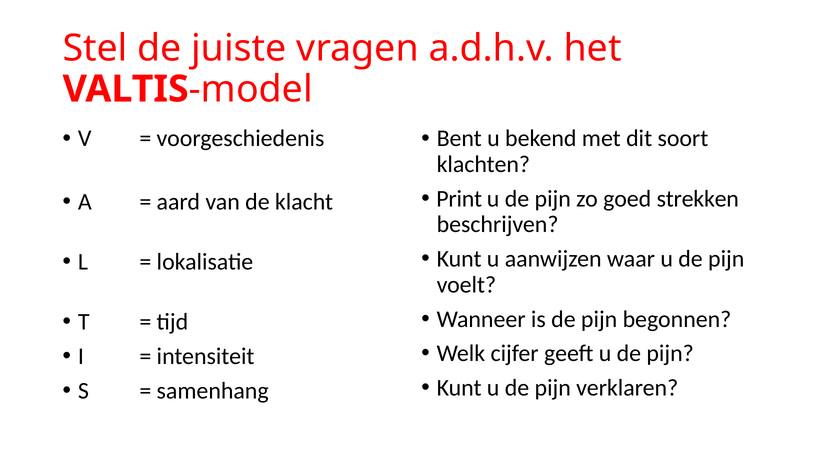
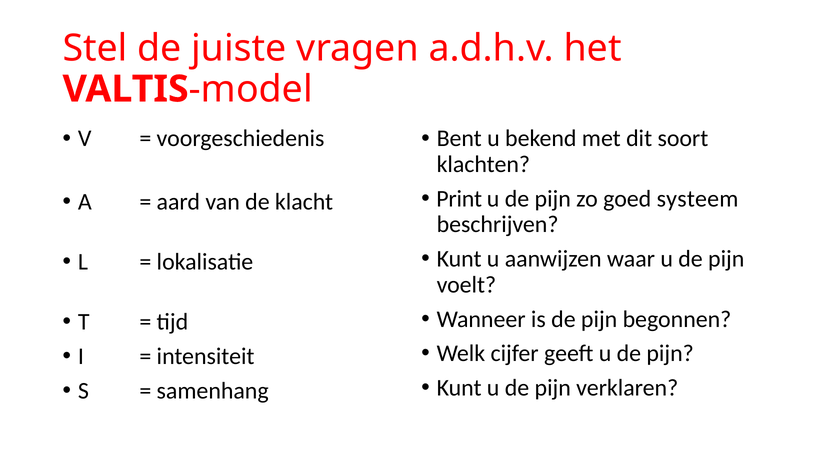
strekken: strekken -> systeem
